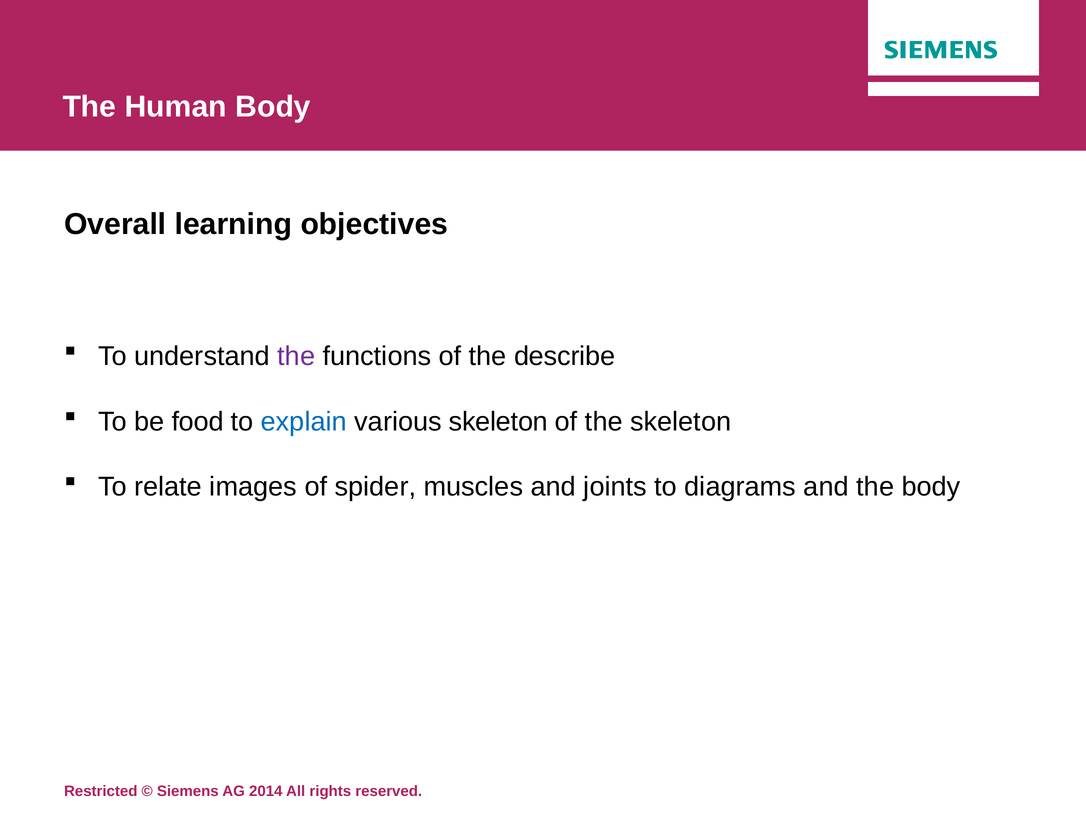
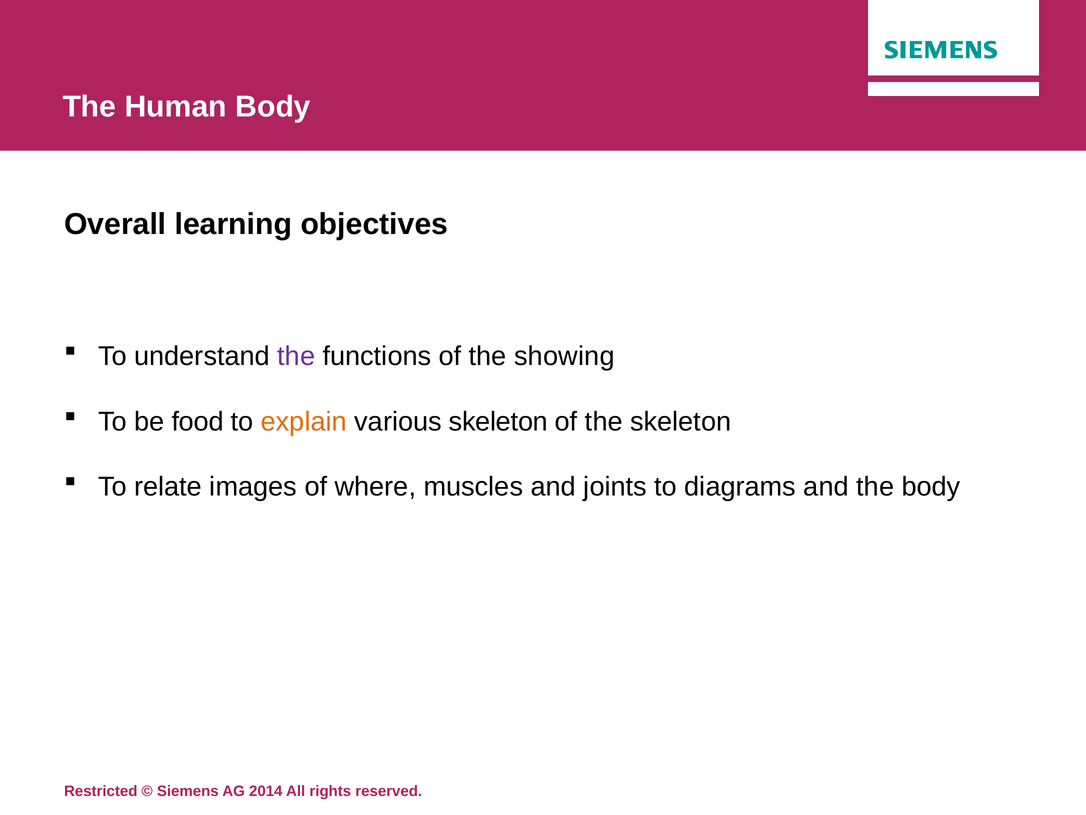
describe: describe -> showing
explain colour: blue -> orange
spider: spider -> where
